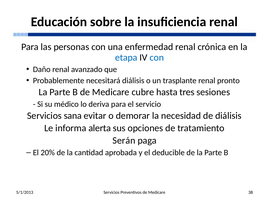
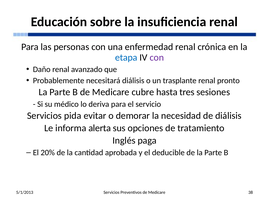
con at (157, 57) colour: blue -> purple
sana: sana -> pida
Serán: Serán -> Inglés
